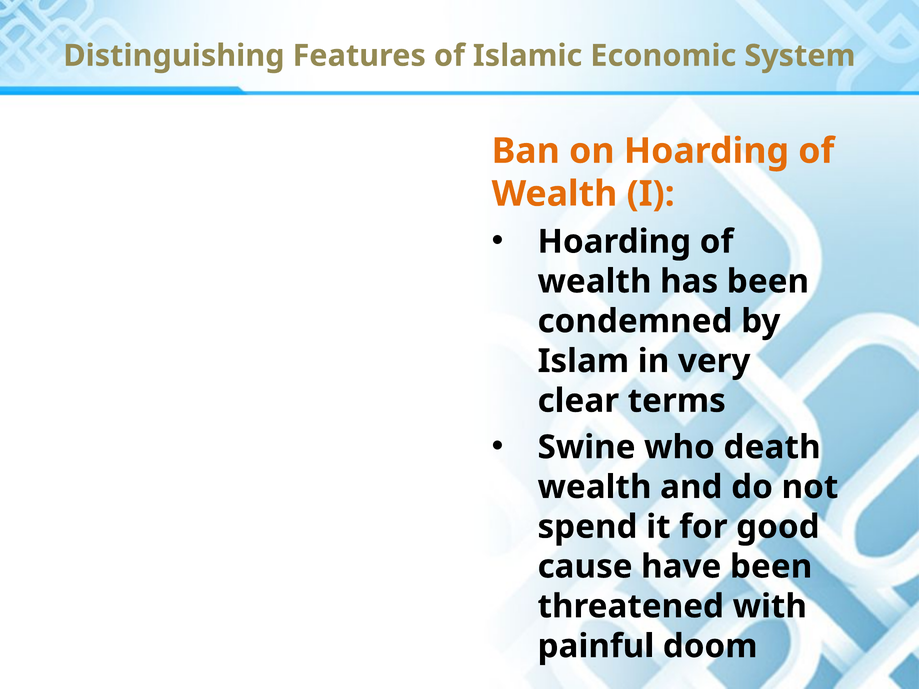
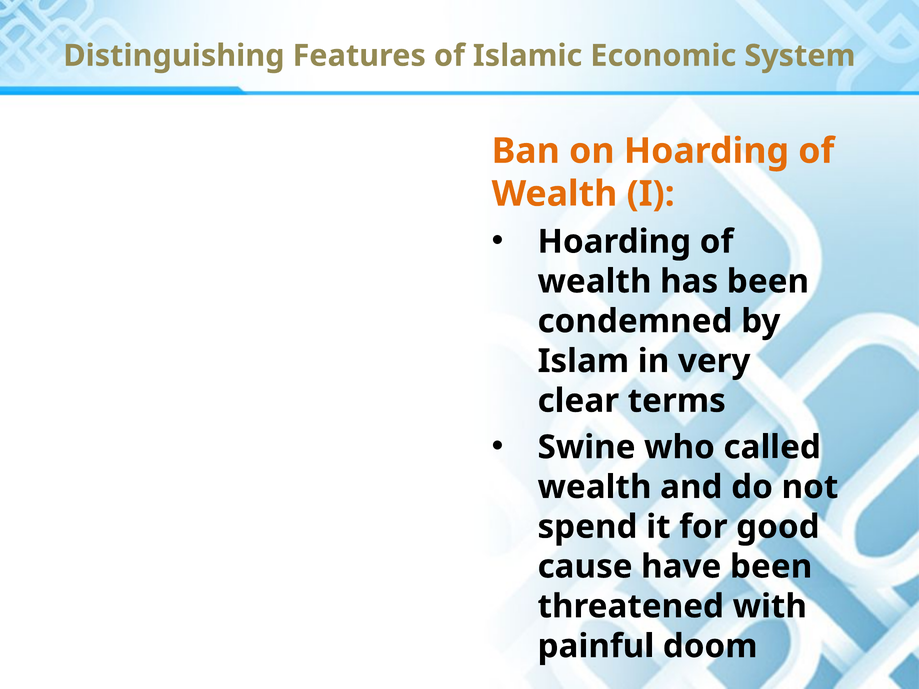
death: death -> called
